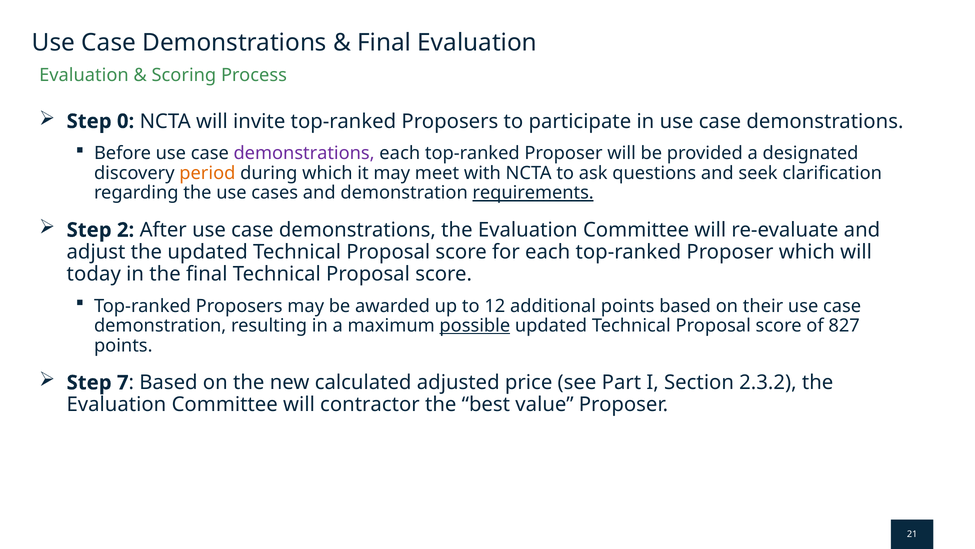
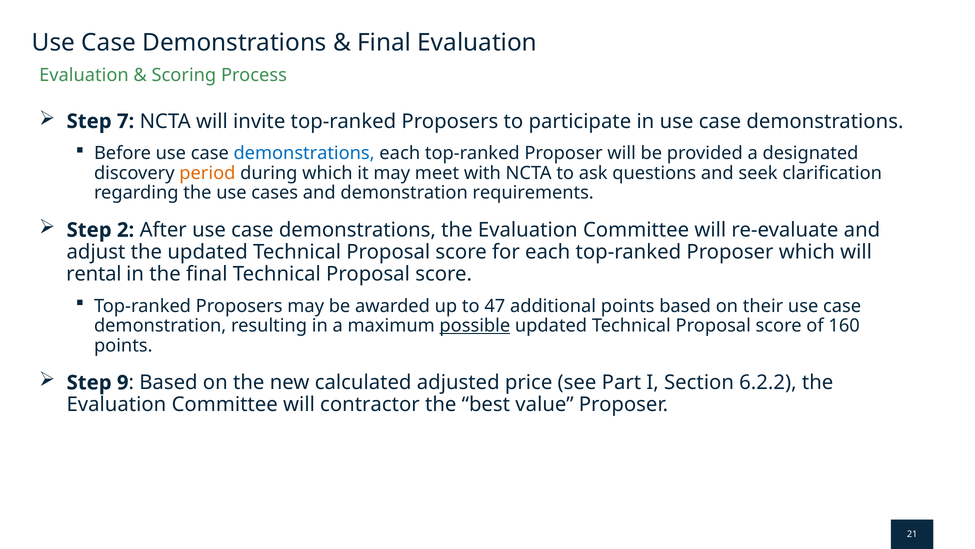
0: 0 -> 7
demonstrations at (304, 153) colour: purple -> blue
requirements underline: present -> none
today: today -> rental
12: 12 -> 47
827: 827 -> 160
7: 7 -> 9
2.3.2: 2.3.2 -> 6.2.2
